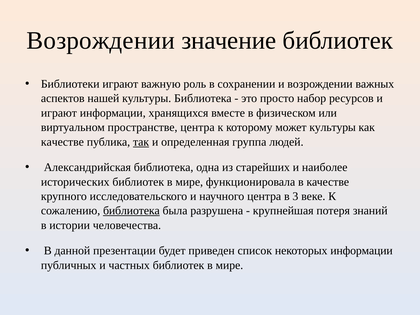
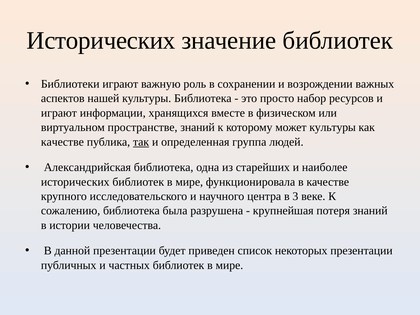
Возрождении at (101, 41): Возрождении -> Исторических
пространстве центра: центра -> знаний
библиотека at (131, 211) underline: present -> none
некоторых информации: информации -> презентации
